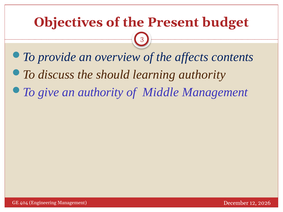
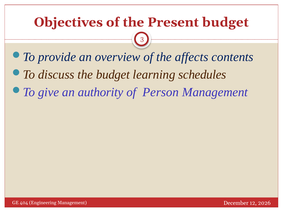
the should: should -> budget
learning authority: authority -> schedules
Middle: Middle -> Person
